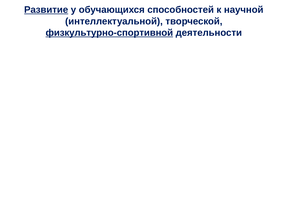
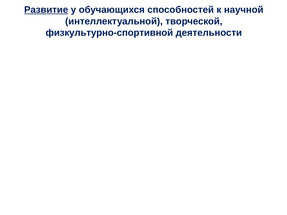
физкультурно-спортивной underline: present -> none
